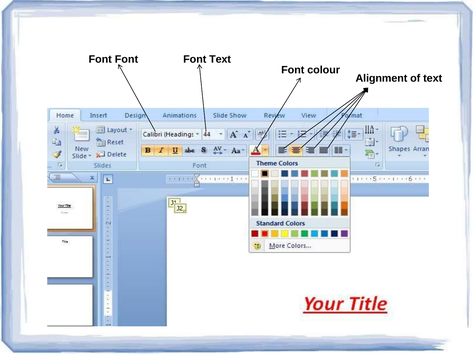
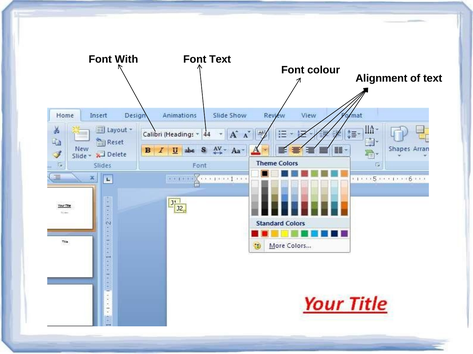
Font at (126, 59): Font -> With
